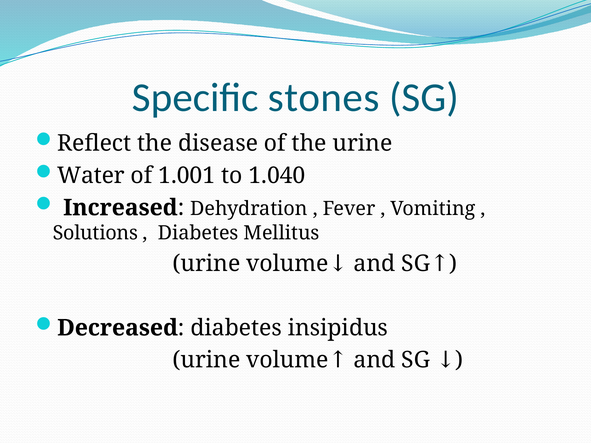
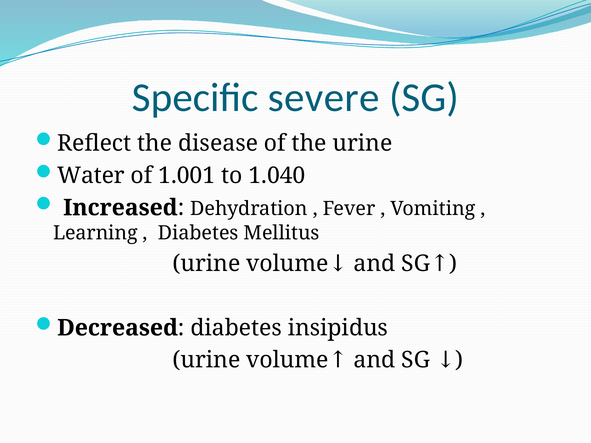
stones: stones -> severe
Solutions: Solutions -> Learning
